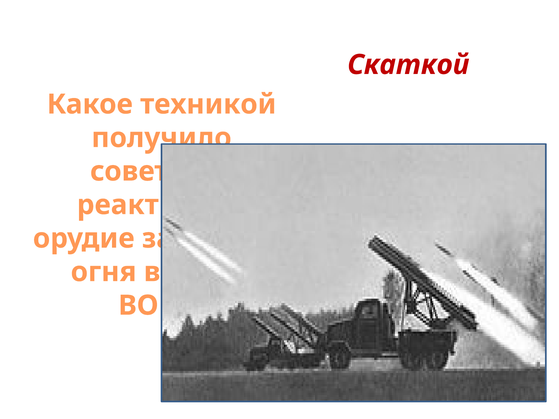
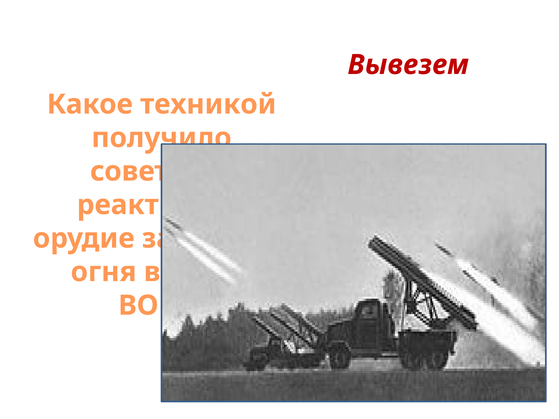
Скаткой: Скаткой -> Вывезем
